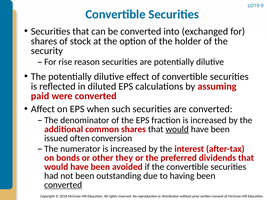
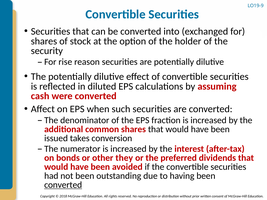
paid: paid -> cash
would at (177, 129) underline: present -> none
often: often -> takes
